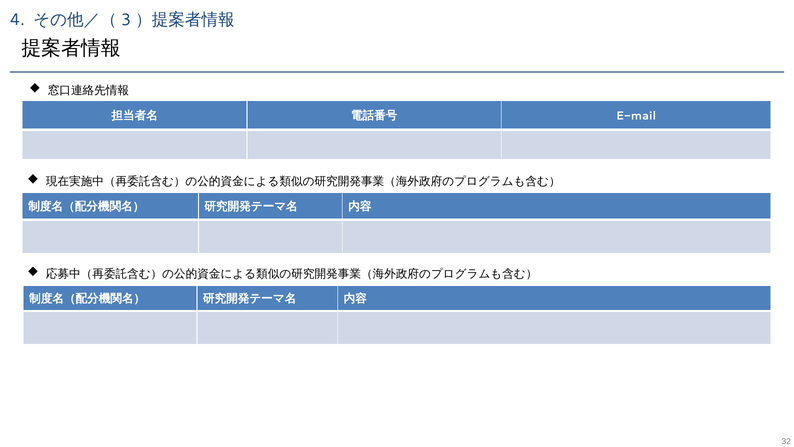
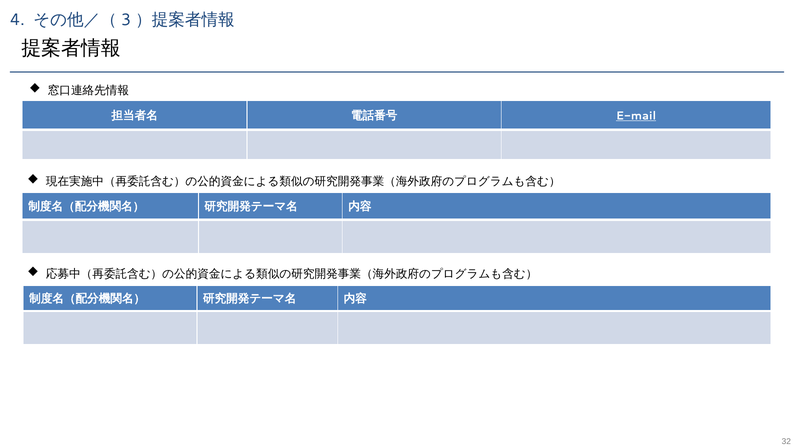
E-mail underline: none -> present
